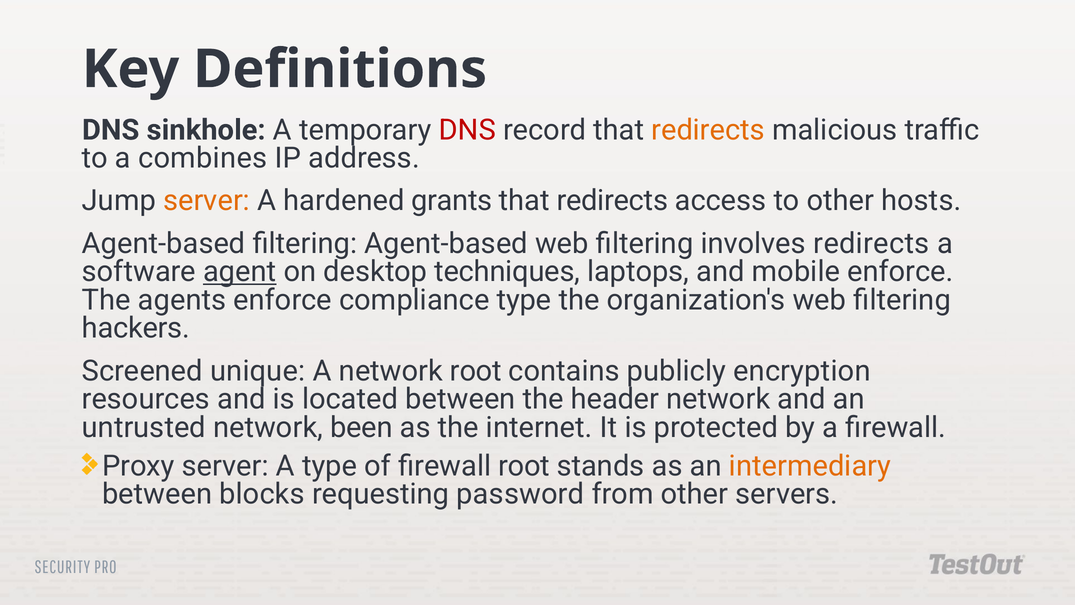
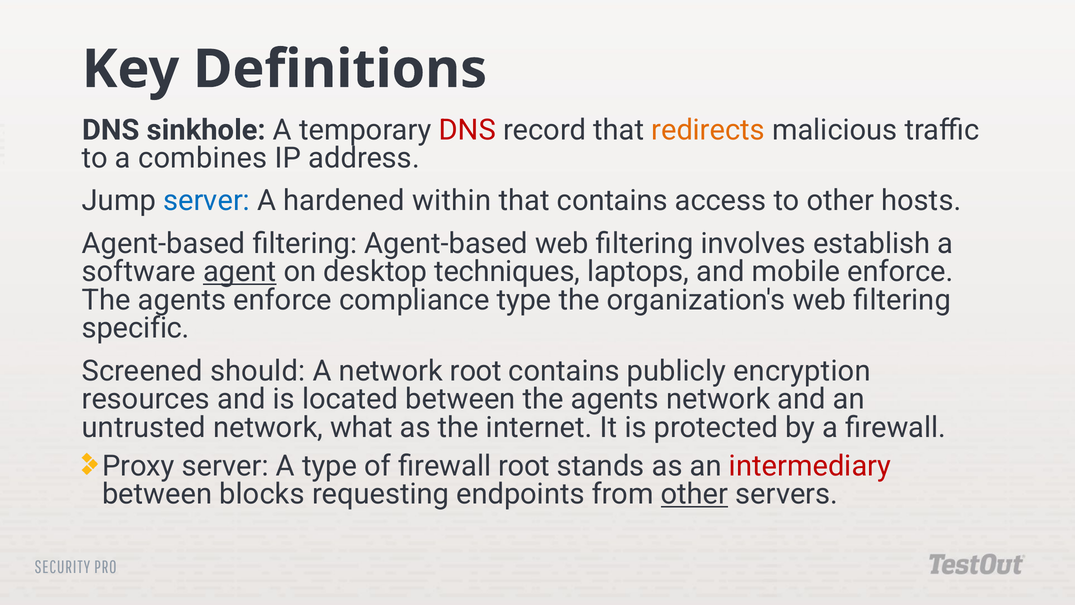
server at (207, 201) colour: orange -> blue
grants: grants -> within
redirects at (612, 201): redirects -> contains
involves redirects: redirects -> establish
hackers: hackers -> specific
unique: unique -> should
between the header: header -> agents
been: been -> what
intermediary colour: orange -> red
password: password -> endpoints
other at (695, 494) underline: none -> present
